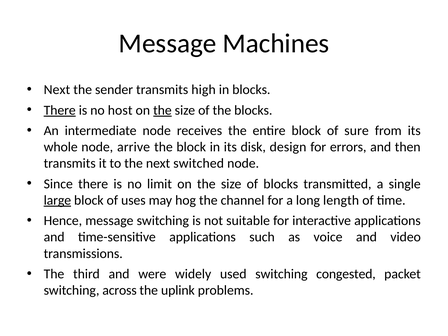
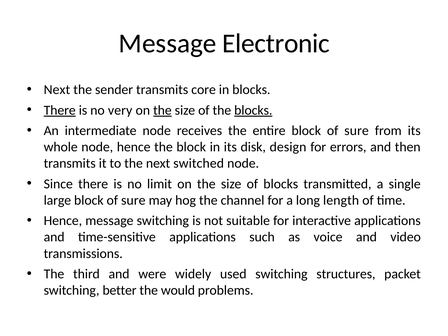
Machines: Machines -> Electronic
high: high -> core
host: host -> very
blocks at (253, 110) underline: none -> present
node arrive: arrive -> hence
large underline: present -> none
uses at (133, 200): uses -> sure
congested: congested -> structures
across: across -> better
uplink: uplink -> would
